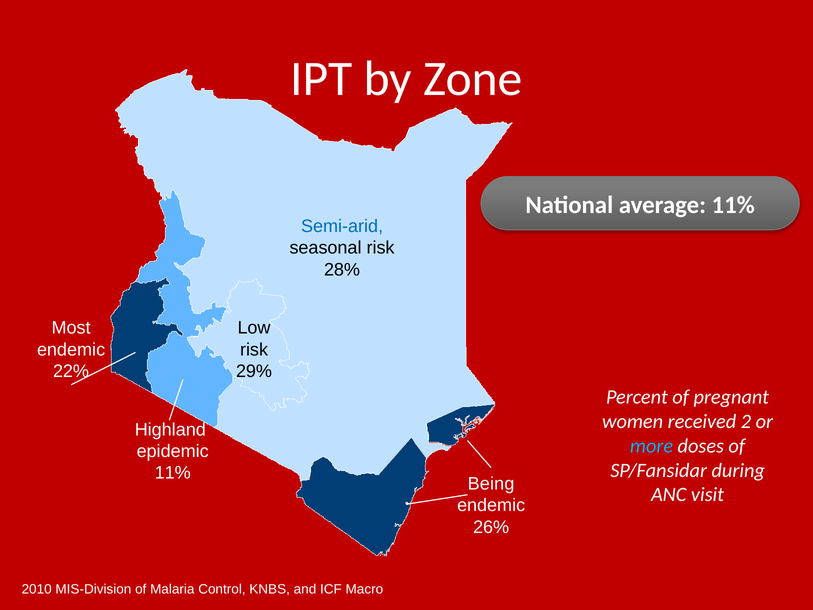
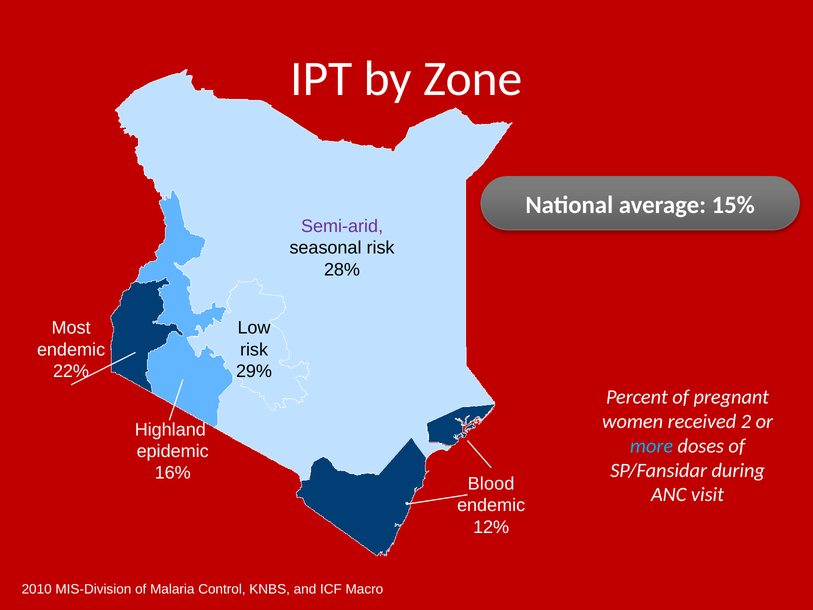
average 11%: 11% -> 15%
Semi-arid colour: blue -> purple
11% at (173, 473): 11% -> 16%
Being: Being -> Blood
26%: 26% -> 12%
